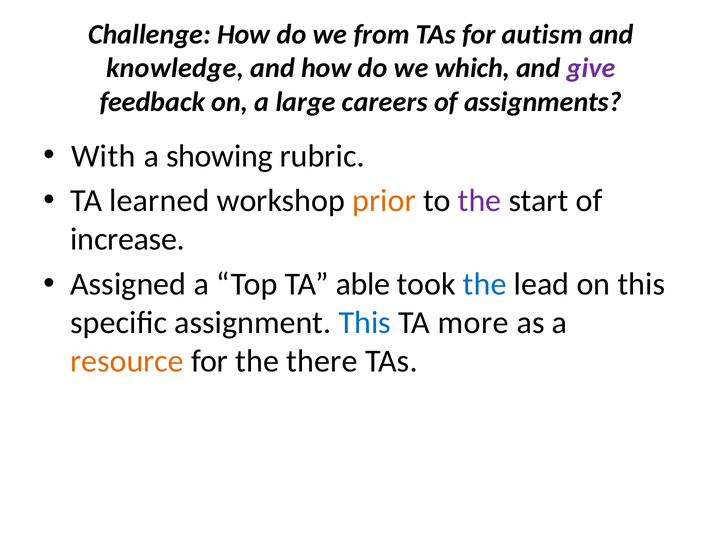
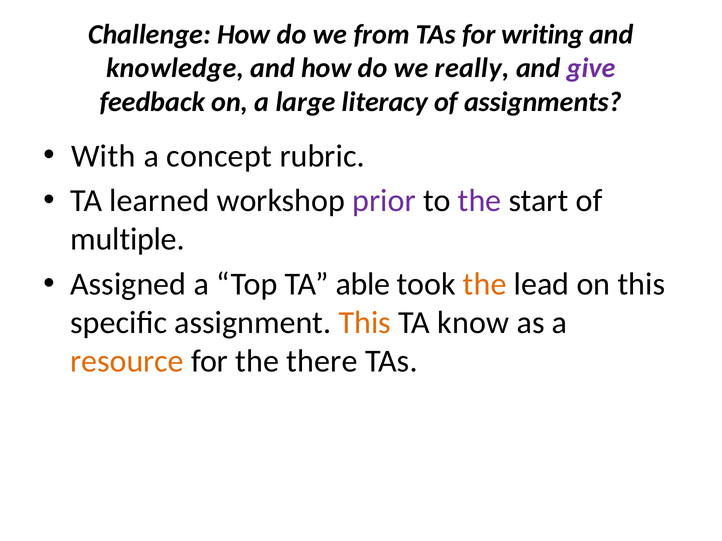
autism: autism -> writing
which: which -> really
careers: careers -> literacy
showing: showing -> concept
prior colour: orange -> purple
increase: increase -> multiple
the at (485, 285) colour: blue -> orange
This at (365, 323) colour: blue -> orange
more: more -> know
